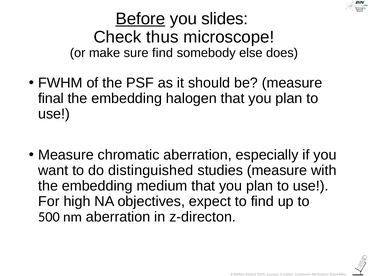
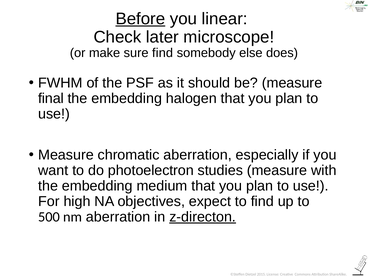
slides: slides -> linear
thus: thus -> later
distinguished: distinguished -> photoelectron
z-directon underline: none -> present
